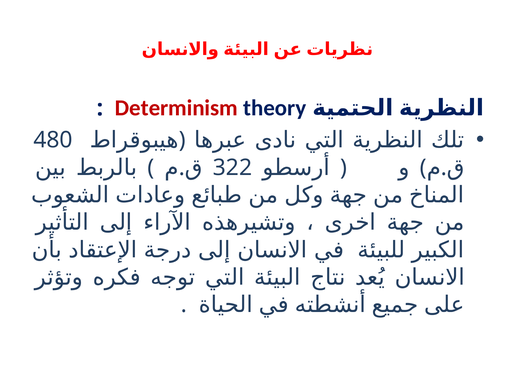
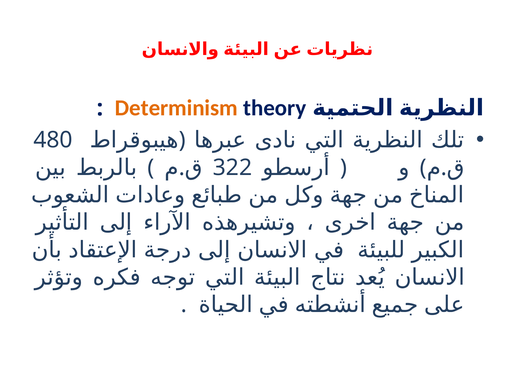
Determinism colour: red -> orange
